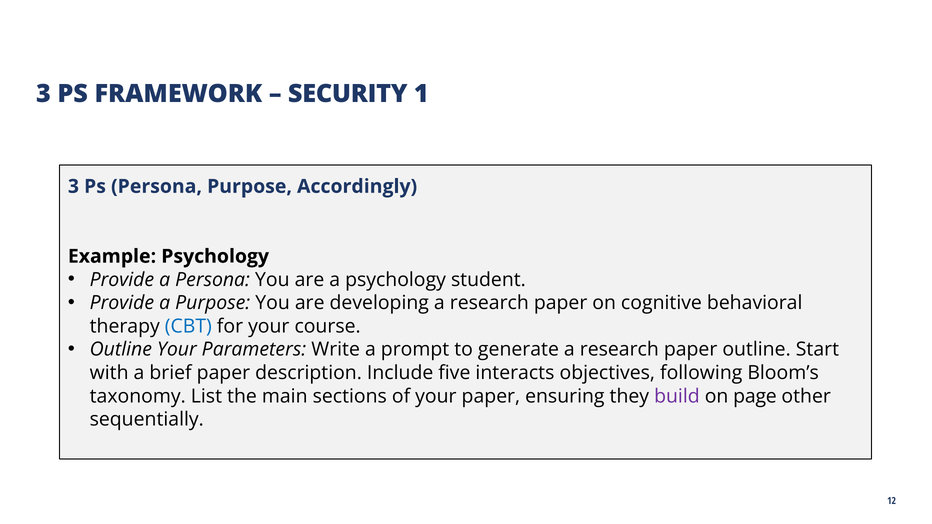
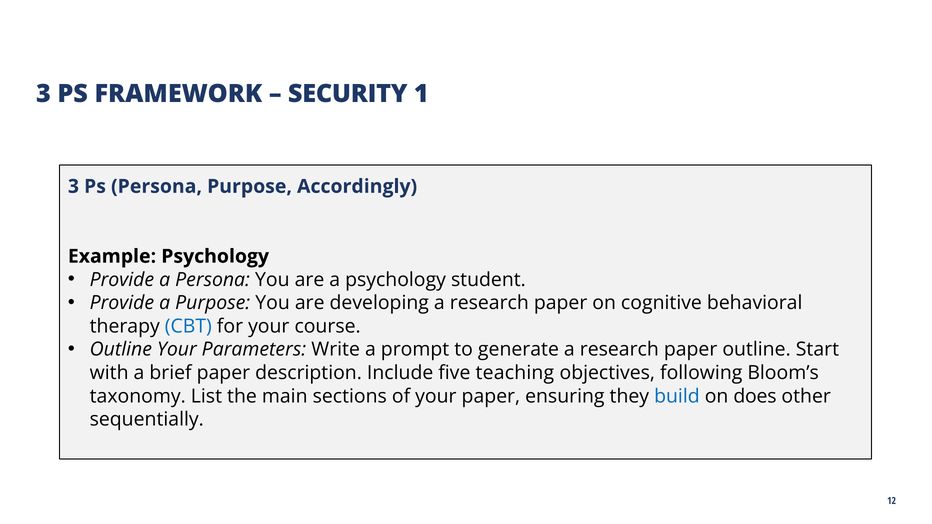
interacts: interacts -> teaching
build colour: purple -> blue
page: page -> does
